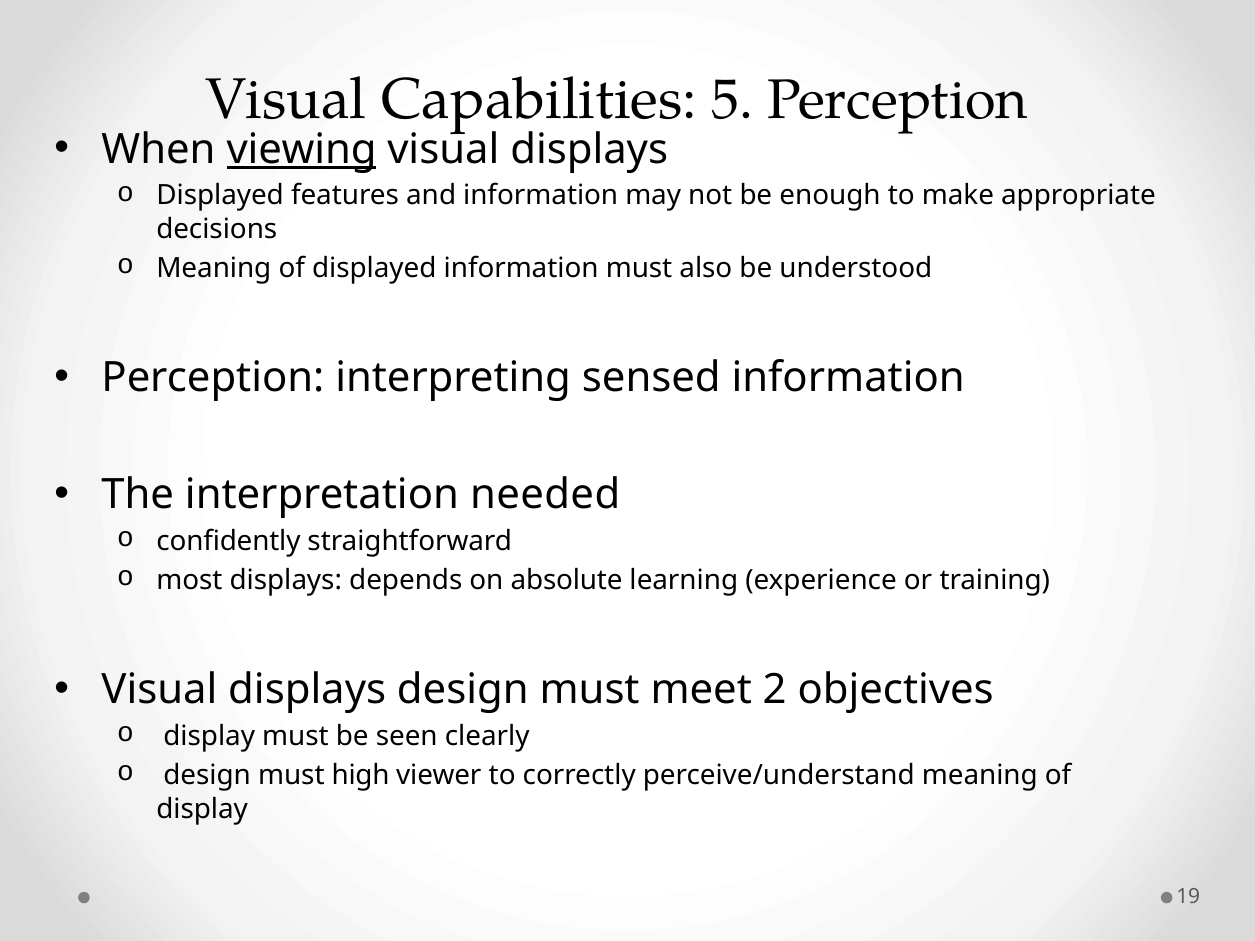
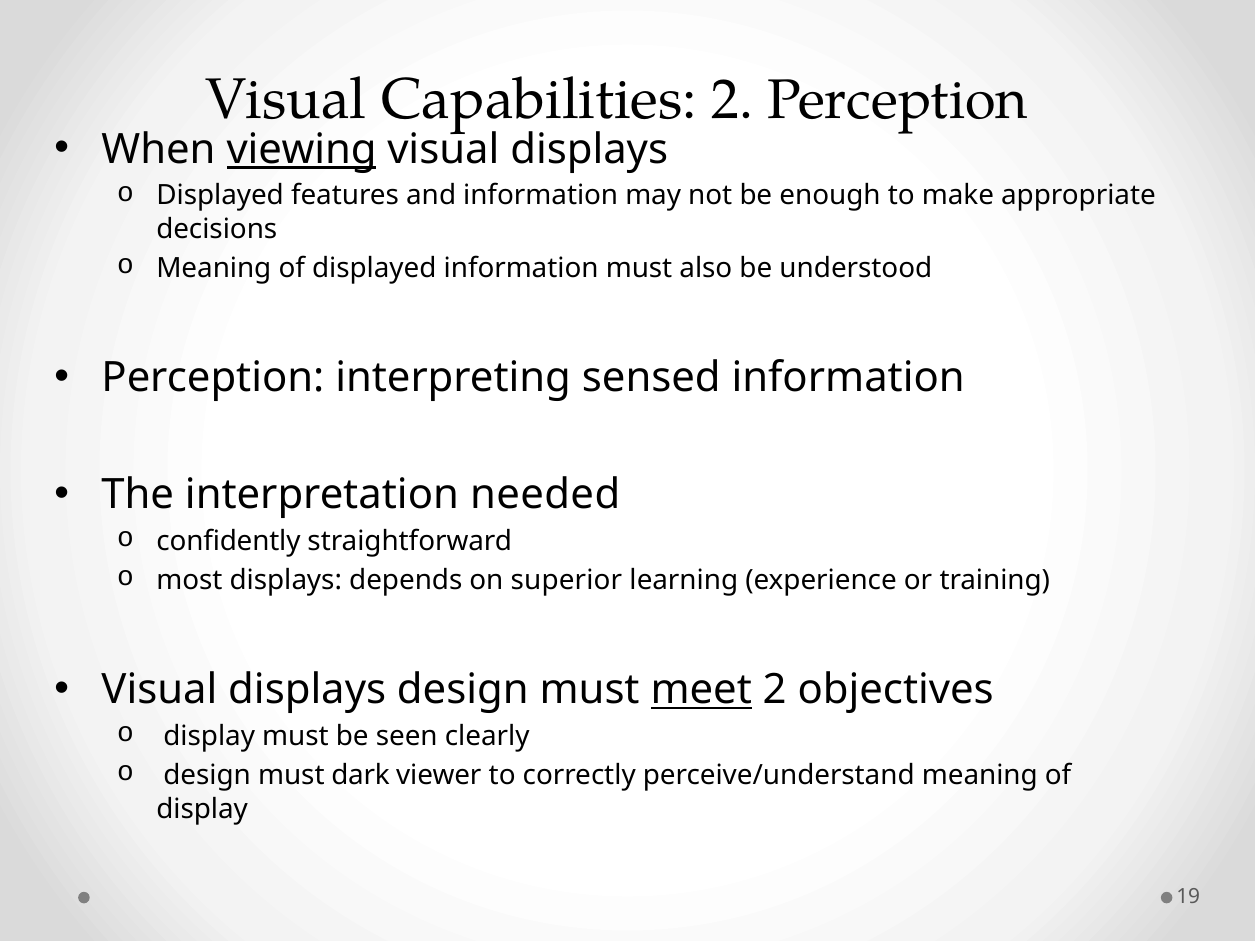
Capabilities 5: 5 -> 2
absolute: absolute -> superior
meet underline: none -> present
high: high -> dark
